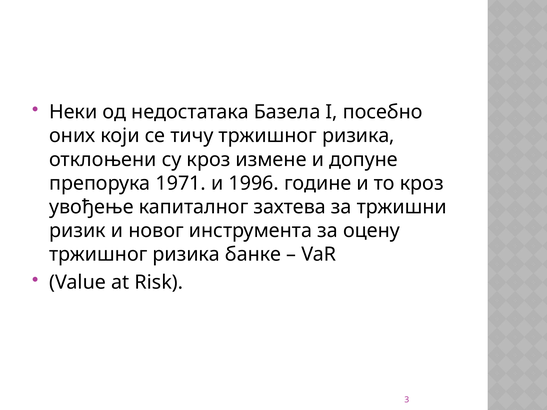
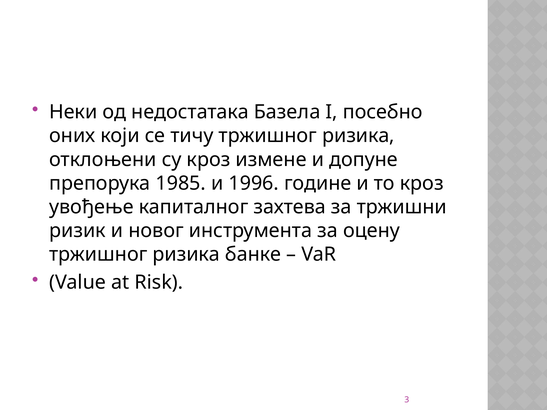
1971: 1971 -> 1985
